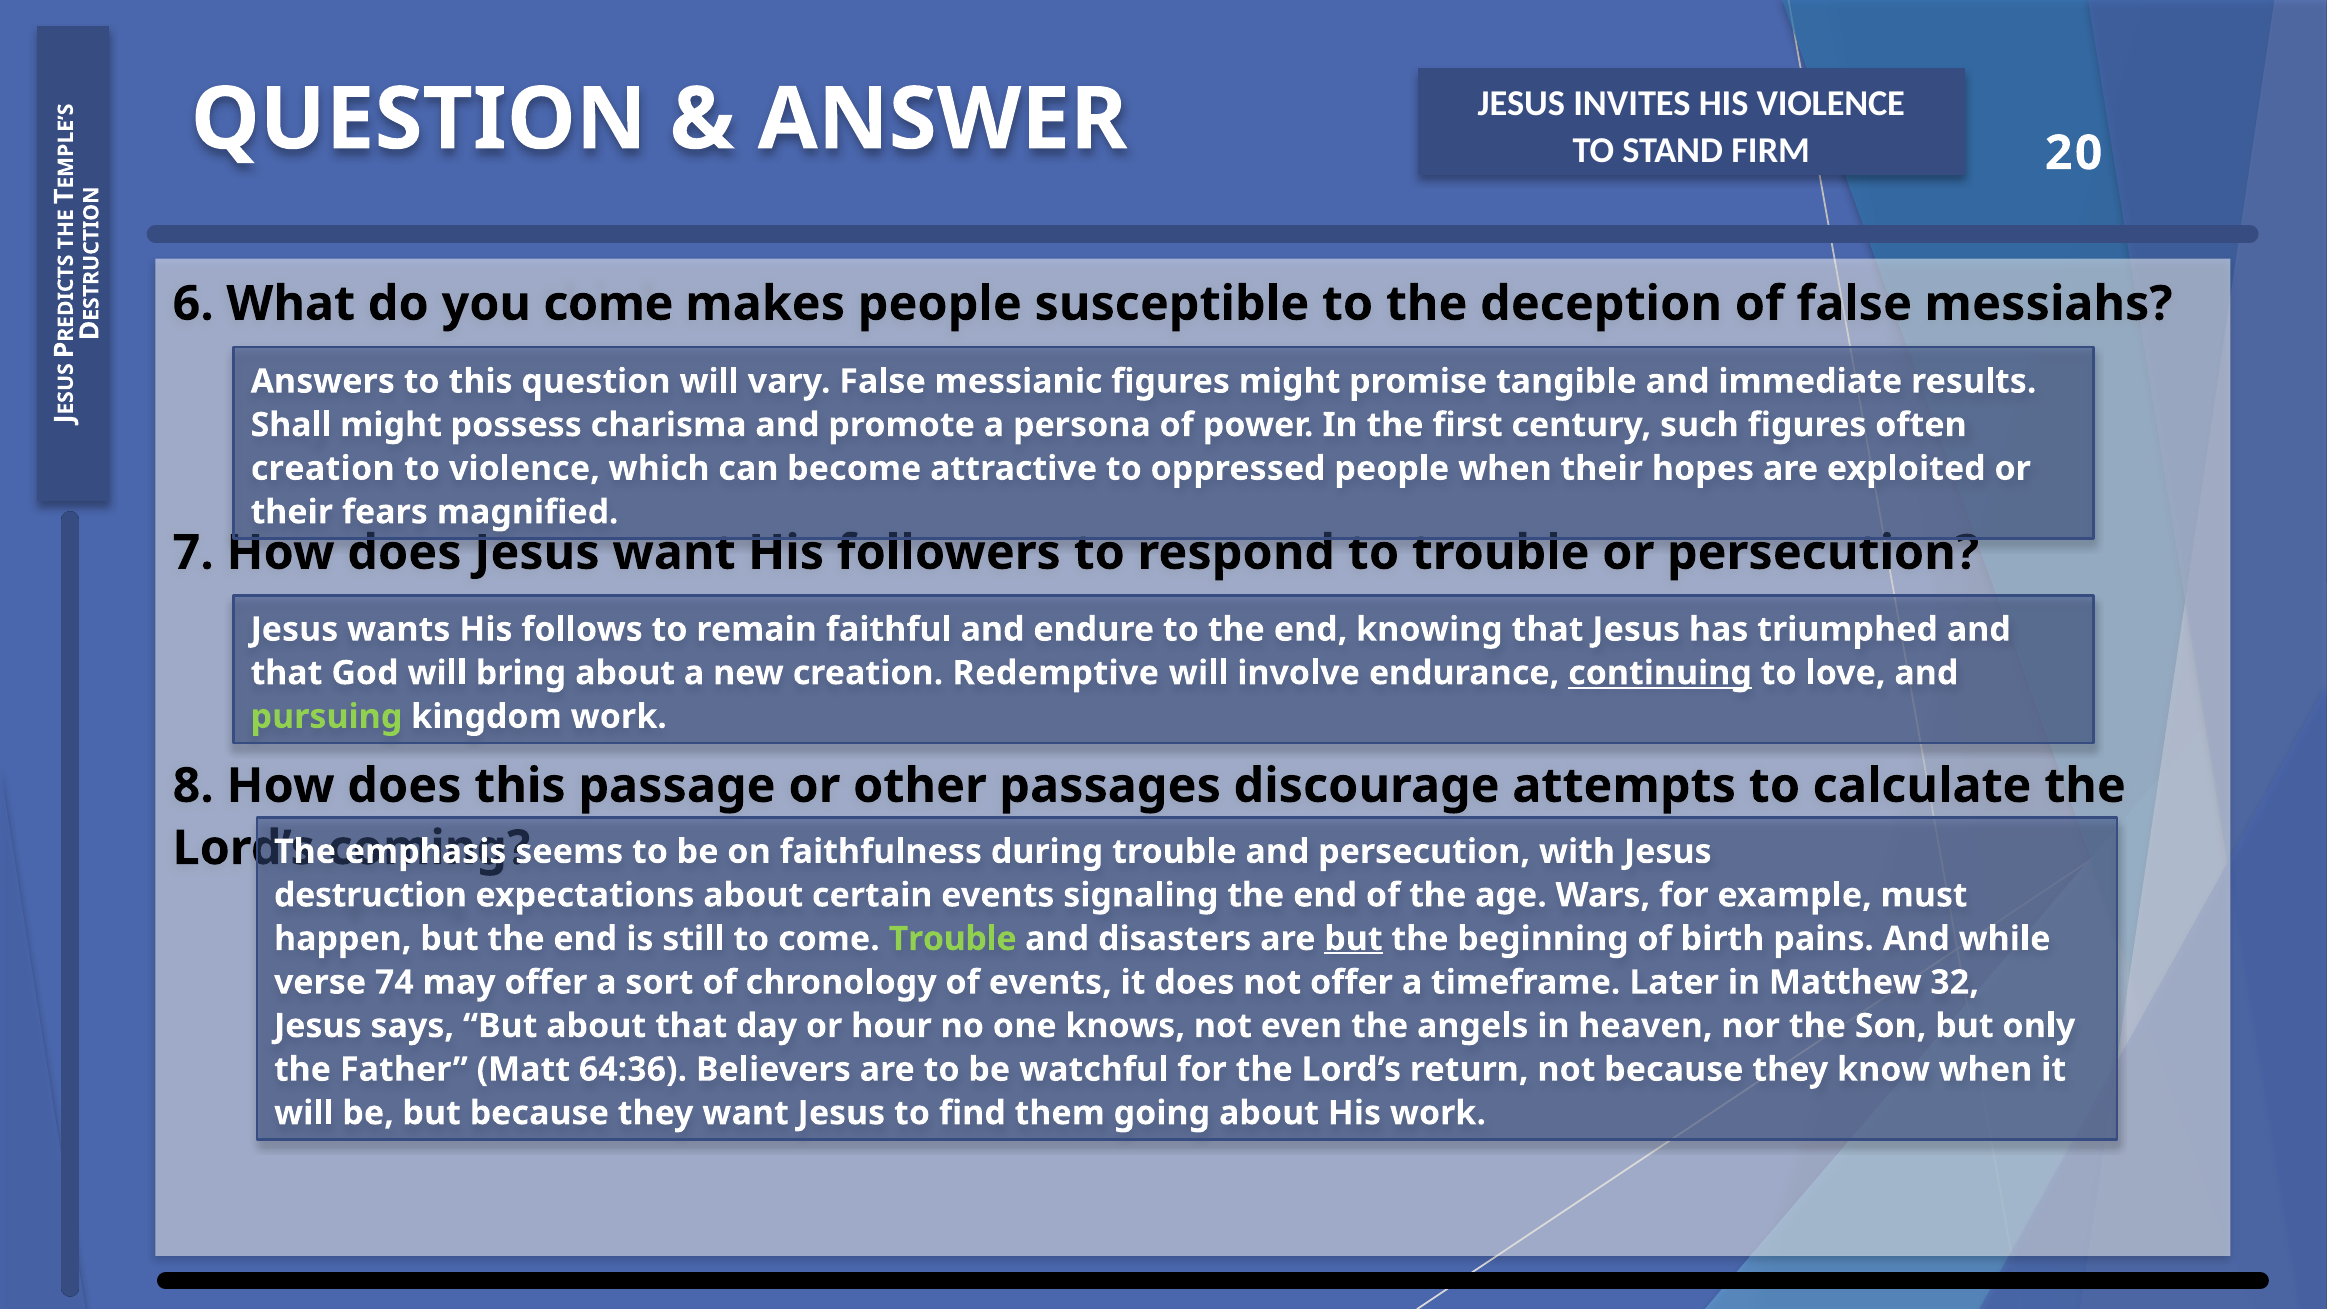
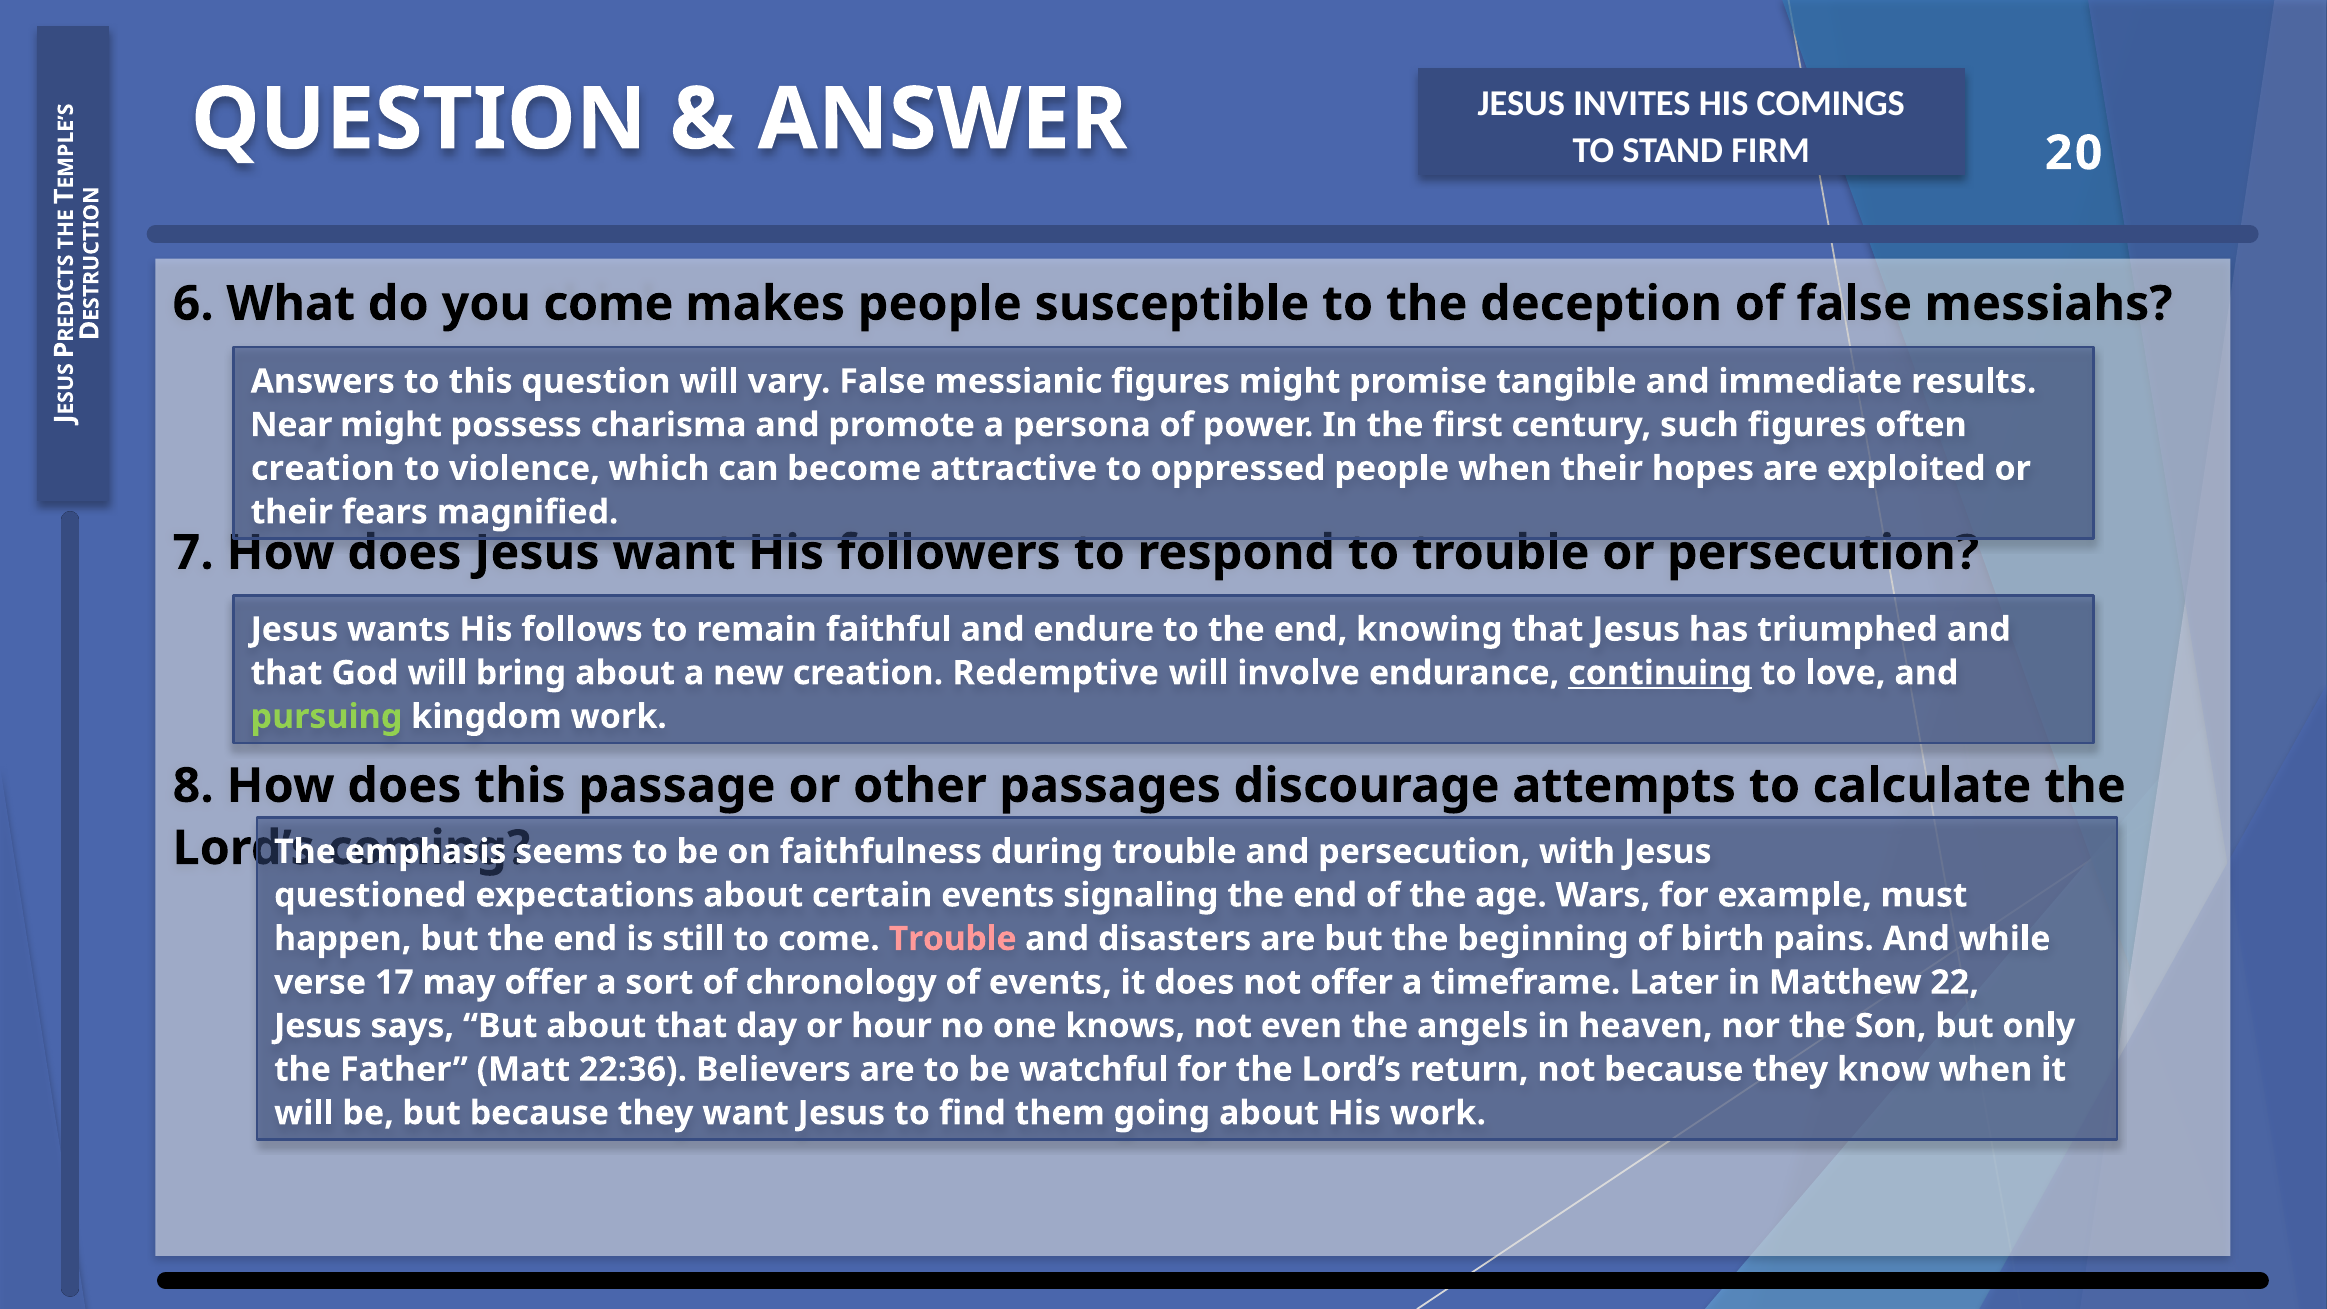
HIS VIOLENCE: VIOLENCE -> COMINGS
Shall: Shall -> Near
destruction: destruction -> questioned
Trouble at (953, 939) colour: light green -> pink
but at (1353, 939) underline: present -> none
74: 74 -> 17
32: 32 -> 22
64:36: 64:36 -> 22:36
